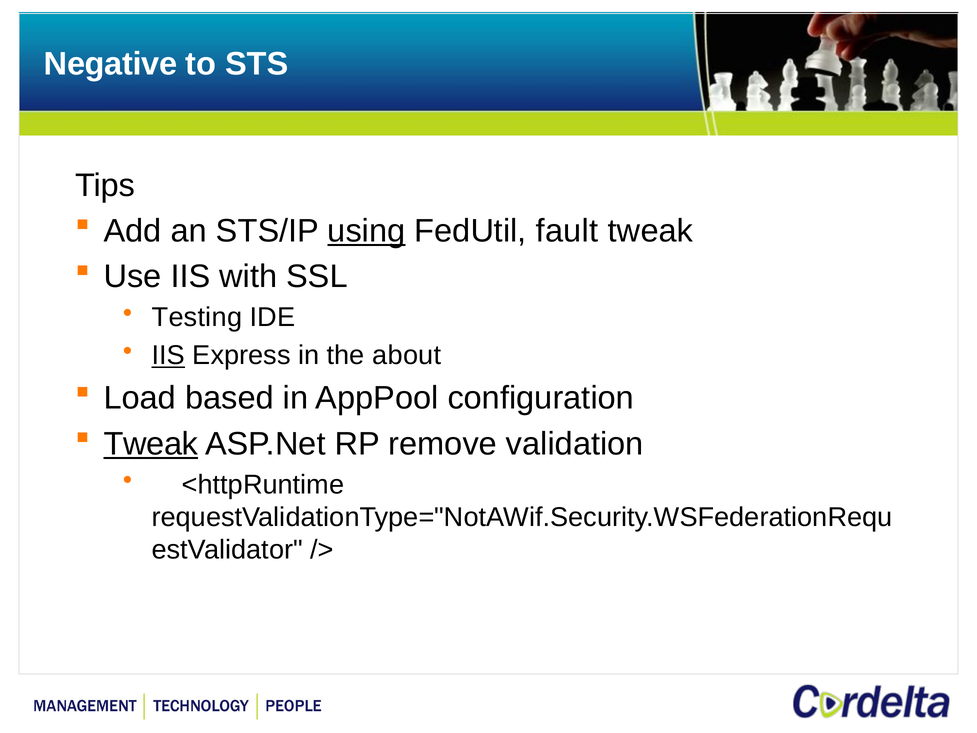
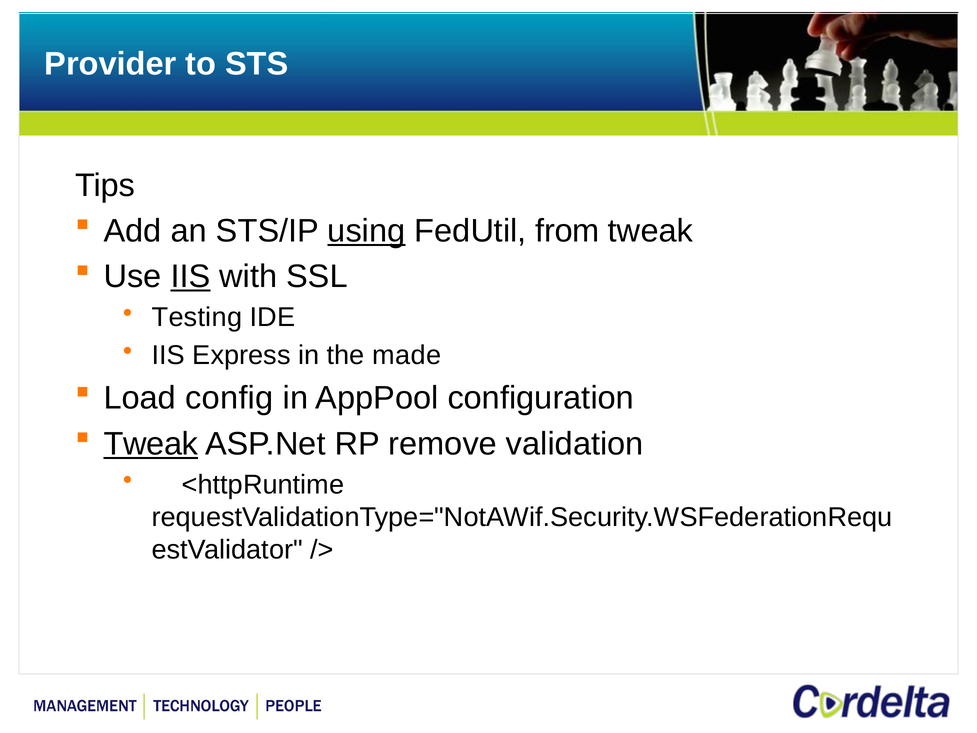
Negative: Negative -> Provider
fault: fault -> from
IIS at (191, 276) underline: none -> present
IIS at (168, 355) underline: present -> none
about: about -> made
based: based -> config
